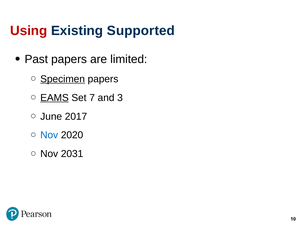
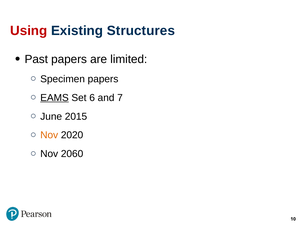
Supported: Supported -> Structures
Specimen underline: present -> none
7: 7 -> 6
3: 3 -> 7
2017: 2017 -> 2015
Nov at (49, 135) colour: blue -> orange
2031: 2031 -> 2060
